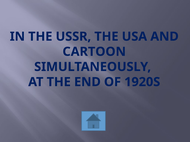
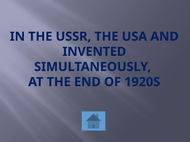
CARTOON: CARTOON -> INVENTED
